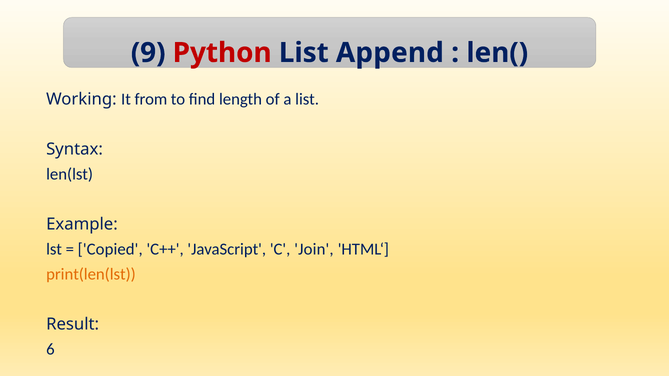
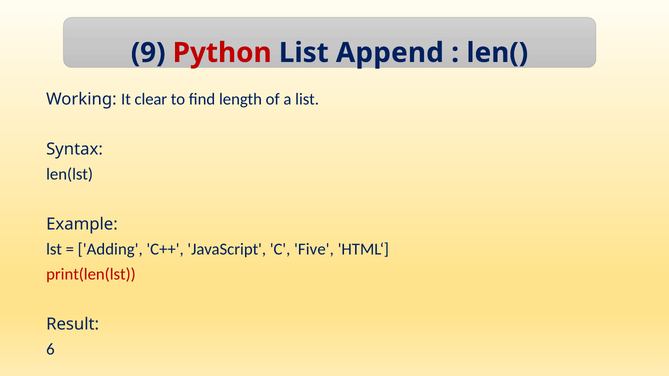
from: from -> clear
Copied: Copied -> Adding
Join: Join -> Five
print(len(lst colour: orange -> red
